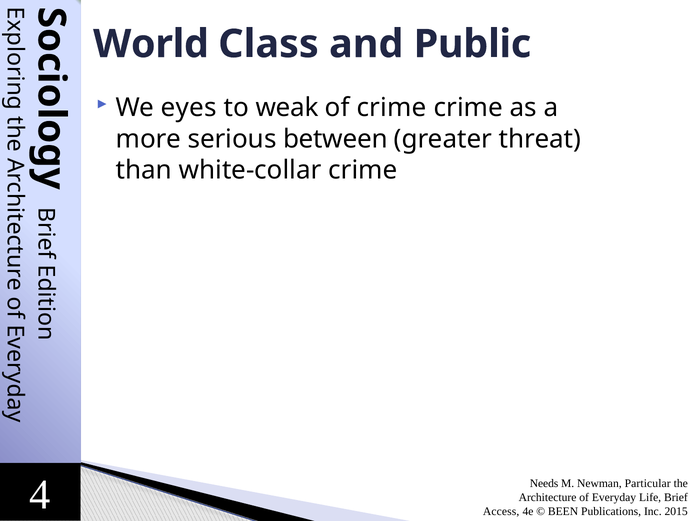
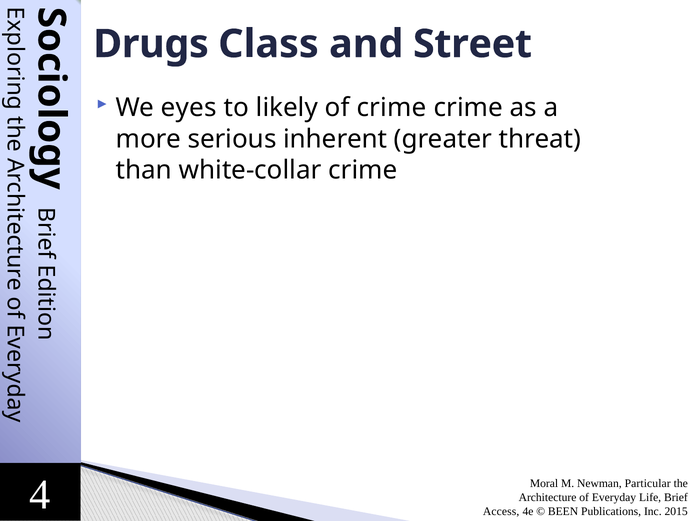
World: World -> Drugs
Public: Public -> Street
weak: weak -> likely
between: between -> inherent
Needs: Needs -> Moral
